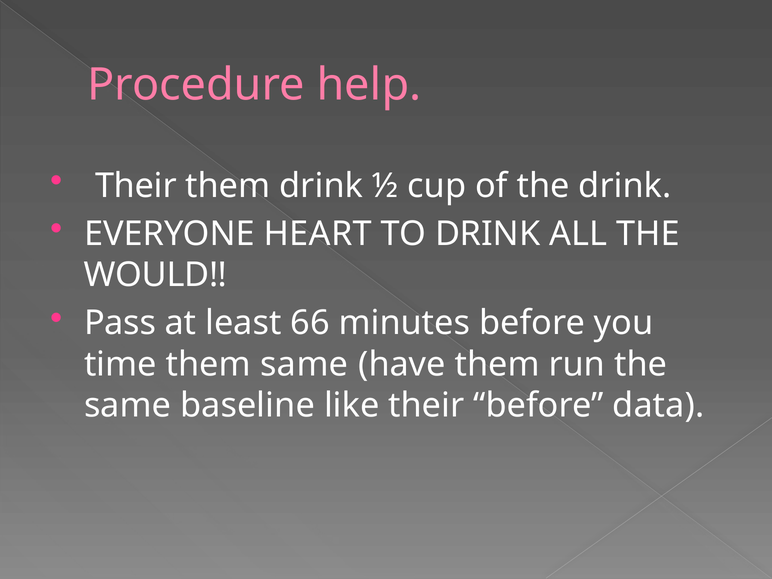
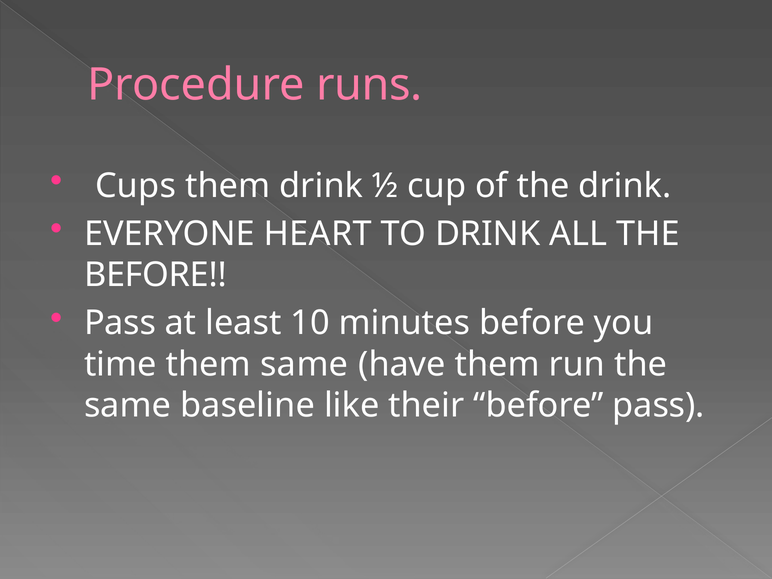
help: help -> runs
Their at (136, 186): Their -> Cups
WOULD at (156, 275): WOULD -> BEFORE
66: 66 -> 10
before data: data -> pass
